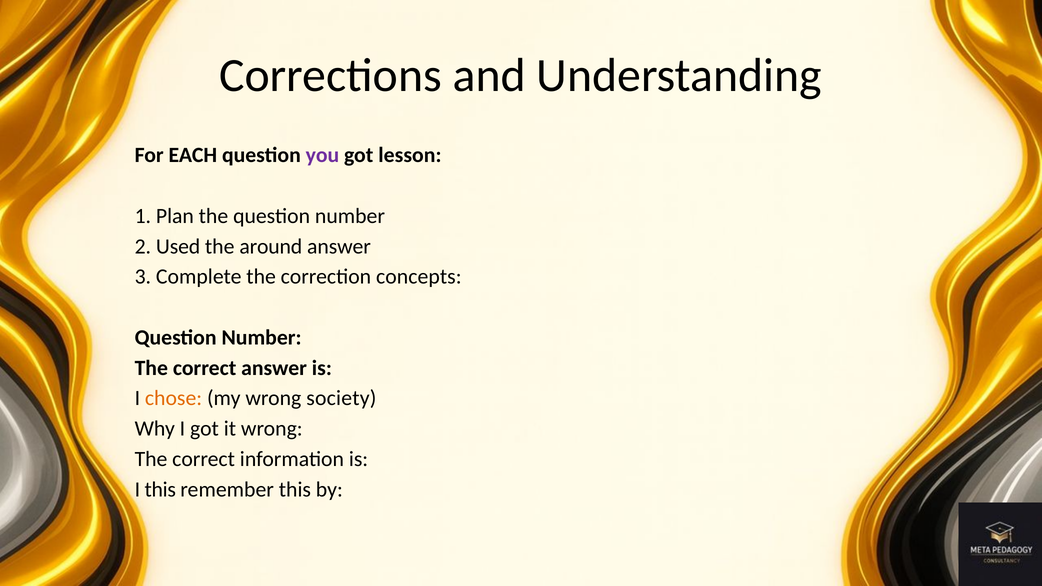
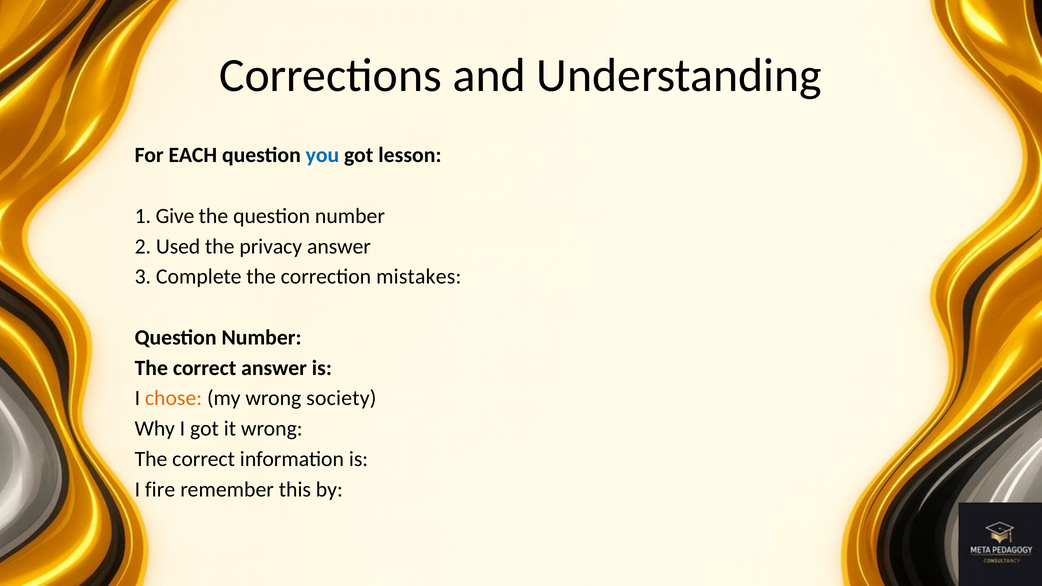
you colour: purple -> blue
Plan: Plan -> Give
around: around -> privacy
concepts: concepts -> mistakes
I this: this -> fire
